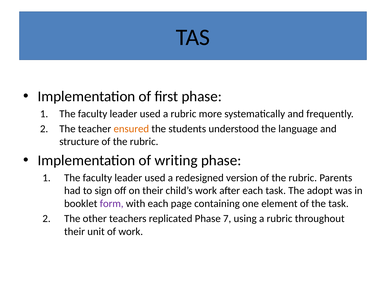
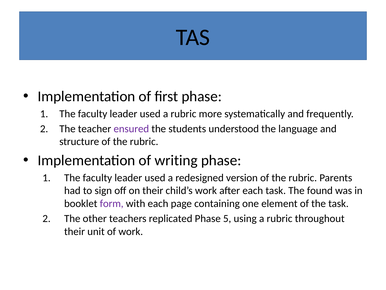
ensured colour: orange -> purple
adopt: adopt -> found
7: 7 -> 5
